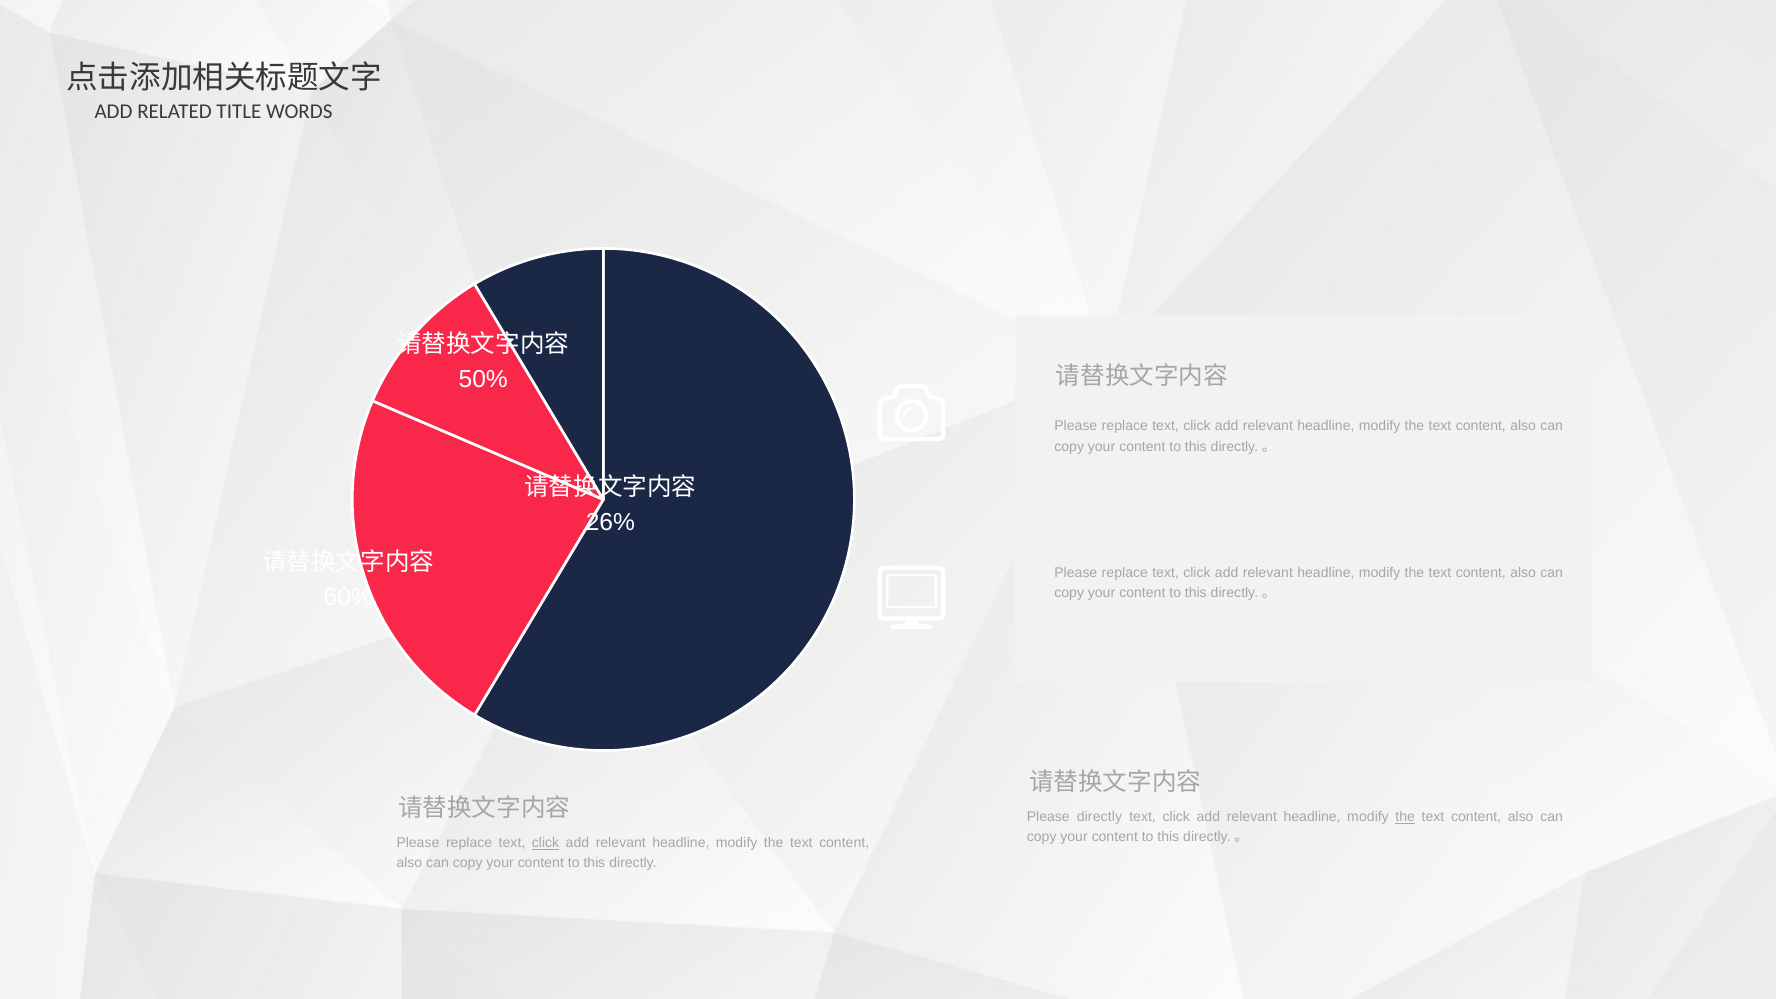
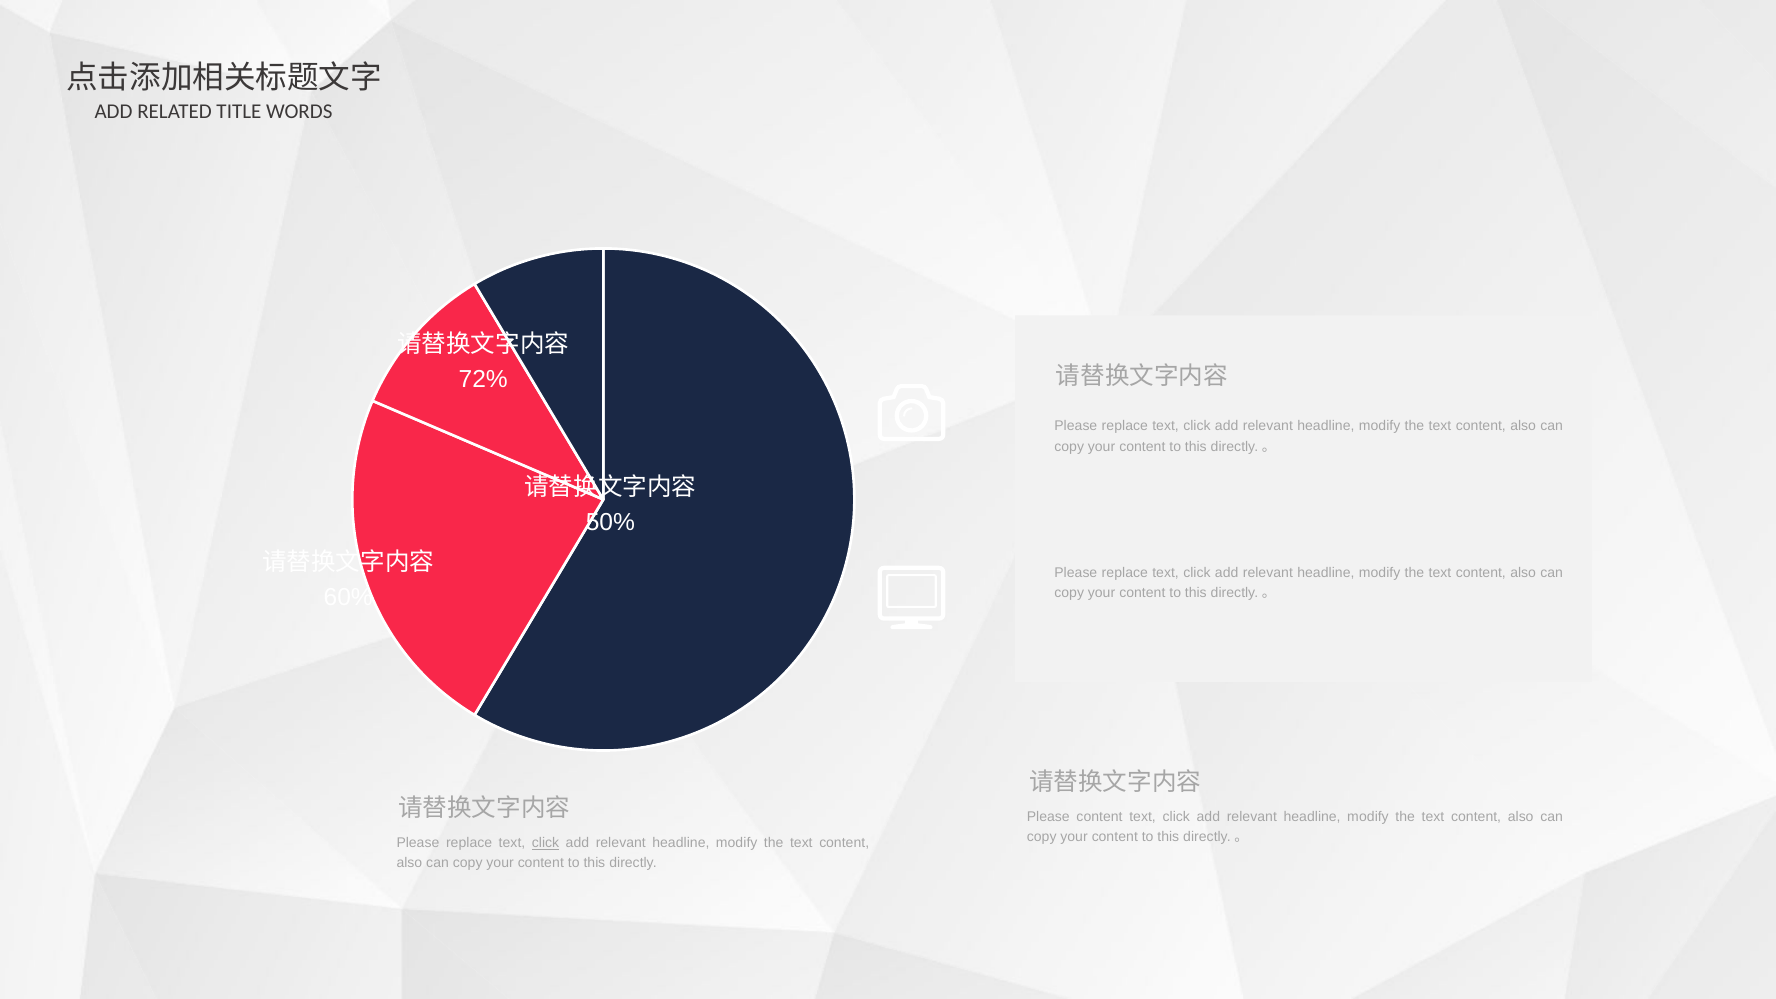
50%: 50% -> 72%
26%: 26% -> 50%
Please directly: directly -> content
the at (1405, 817) underline: present -> none
